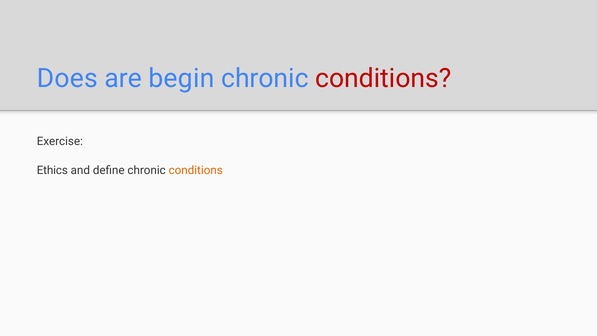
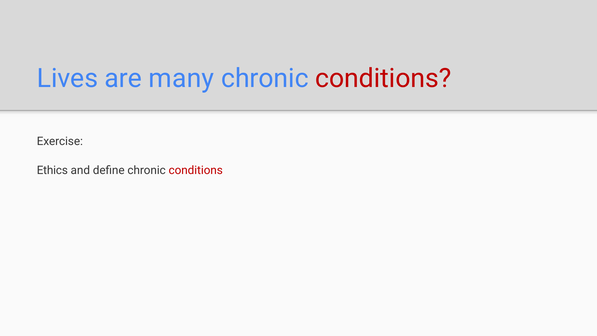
Does: Does -> Lives
begin: begin -> many
conditions at (196, 170) colour: orange -> red
